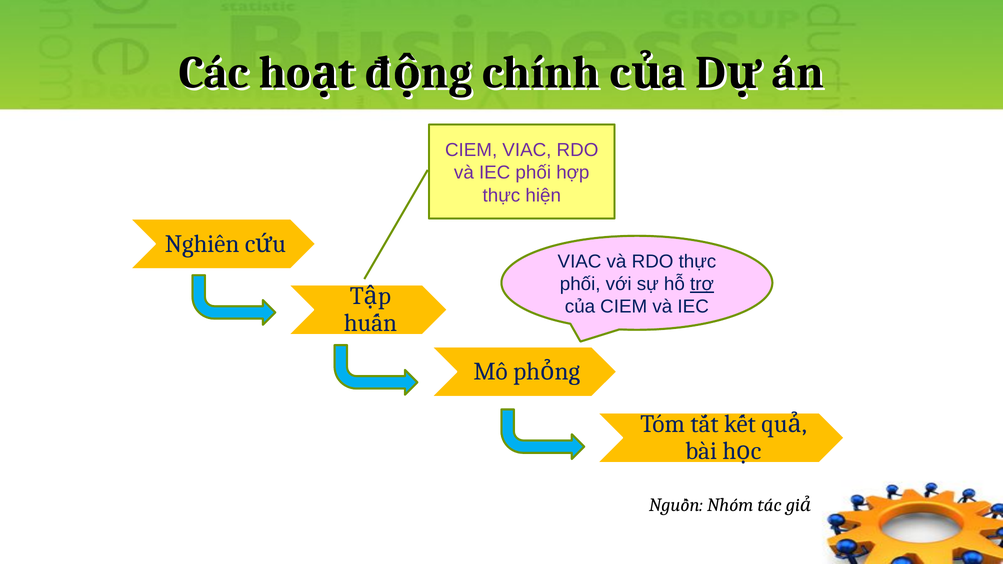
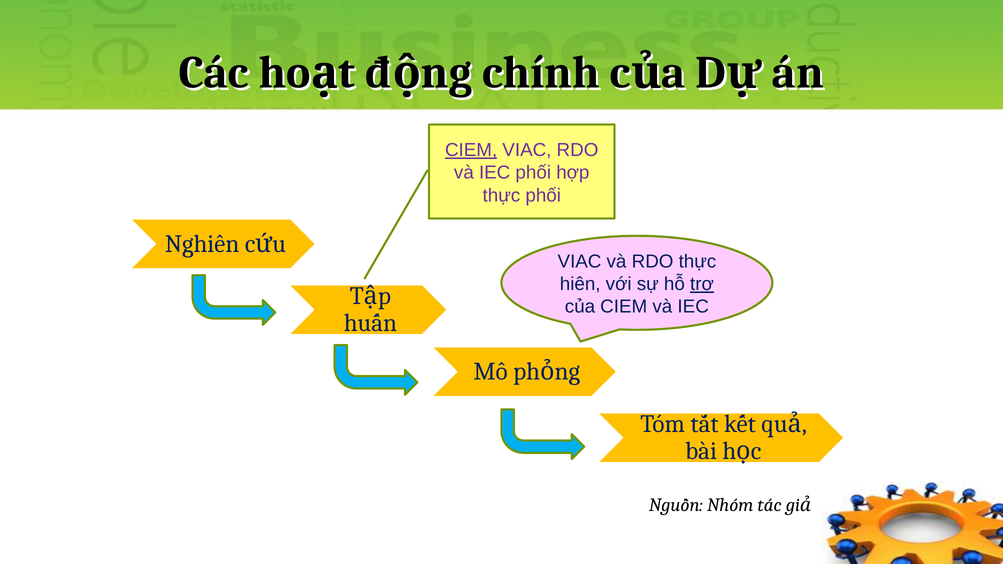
CIEM at (471, 150) underline: none -> present
thực hiện: hiện -> phối
phối at (580, 284): phối -> hiên
